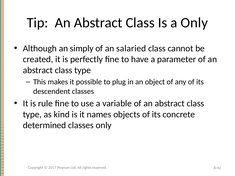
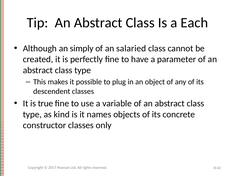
a Only: Only -> Each
rule: rule -> true
determined: determined -> constructor
